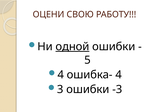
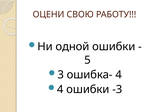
одной underline: present -> none
4 at (61, 75): 4 -> 3
3 at (60, 89): 3 -> 4
